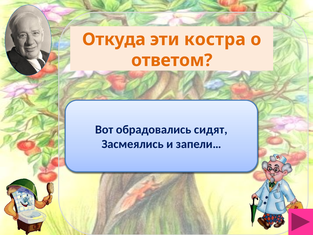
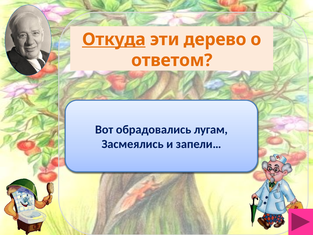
Откуда underline: none -> present
костра: костра -> дерево
сидят: сидят -> лугам
